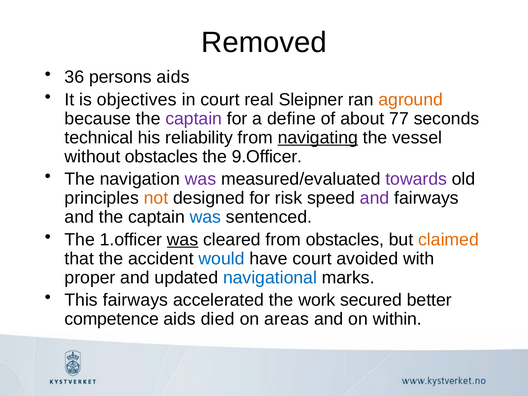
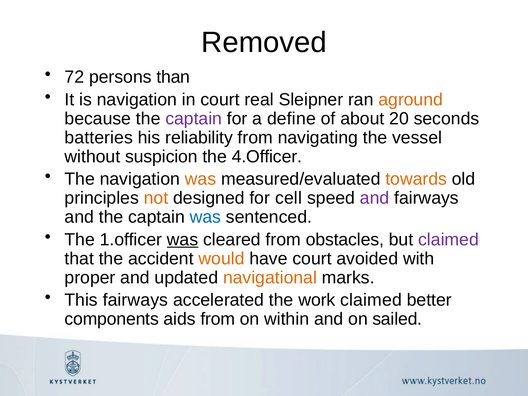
36: 36 -> 72
persons aids: aids -> than
is objectives: objectives -> navigation
77: 77 -> 20
technical: technical -> batteries
navigating underline: present -> none
without obstacles: obstacles -> suspicion
9.Officer: 9.Officer -> 4.Officer
was at (201, 179) colour: purple -> orange
towards colour: purple -> orange
risk: risk -> cell
claimed at (449, 240) colour: orange -> purple
would colour: blue -> orange
navigational colour: blue -> orange
work secured: secured -> claimed
competence: competence -> components
aids died: died -> from
areas: areas -> within
within: within -> sailed
